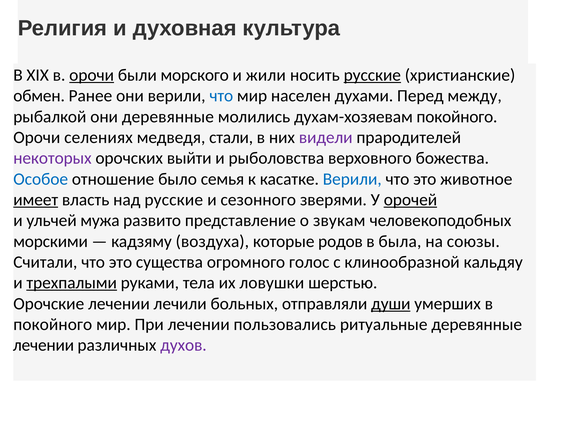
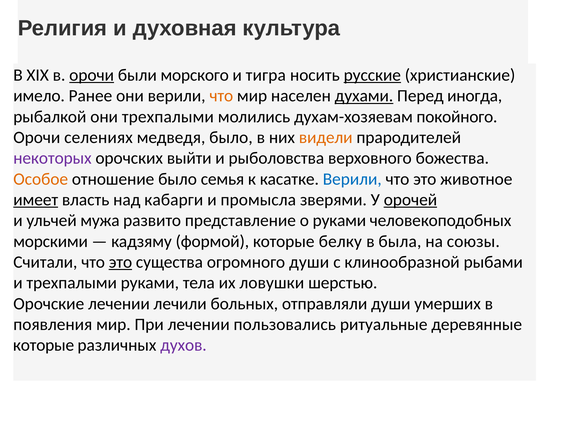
жили: жили -> тигра
обмен: обмен -> имело
что at (221, 96) colour: blue -> orange
духами underline: none -> present
между: между -> иногда
они деревянные: деревянные -> трехпалыми
медведя стали: стали -> было
видели colour: purple -> orange
Особое colour: blue -> orange
над русские: русские -> кабарги
сезонного: сезонного -> промысла
о звукам: звукам -> руками
воздуха: воздуха -> формой
родов: родов -> белку
это at (120, 262) underline: none -> present
огромного голос: голос -> души
кальдяу: кальдяу -> рыбами
трехпалыми at (72, 283) underline: present -> none
души at (391, 304) underline: present -> none
покойного at (53, 325): покойного -> появления
лечении at (44, 345): лечении -> которые
